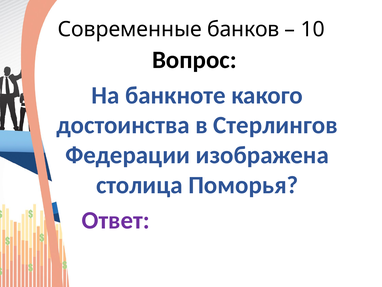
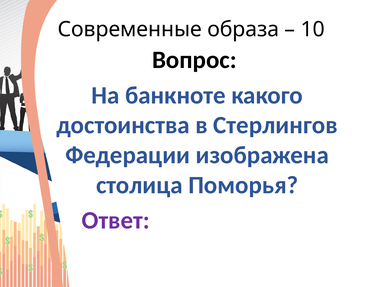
банков: банков -> образа
